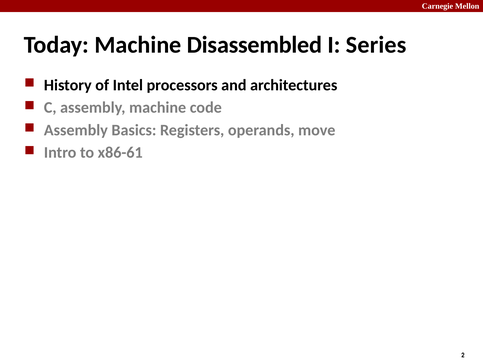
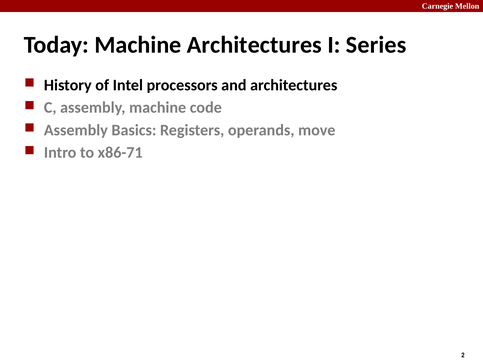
Machine Disassembled: Disassembled -> Architectures
x86-61: x86-61 -> x86-71
